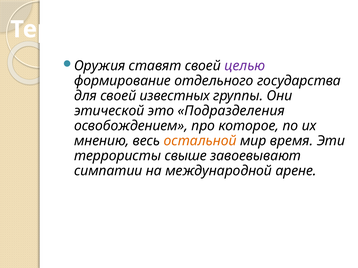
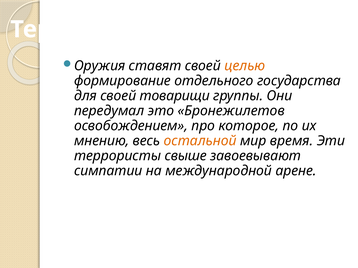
целью colour: purple -> orange
известных: известных -> товарищи
этической: этической -> передумал
Подразделения: Подразделения -> Бронежилетов
